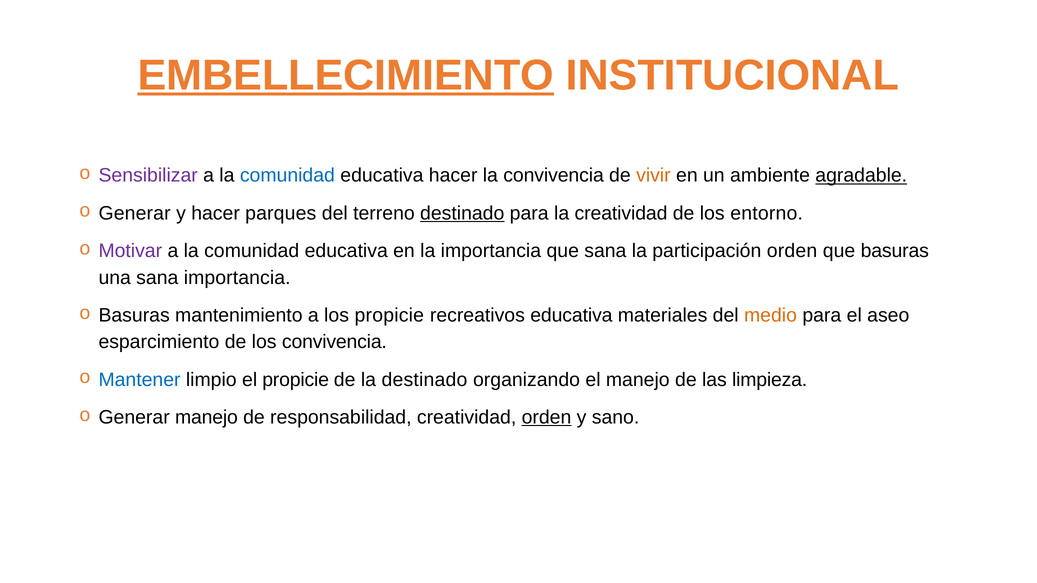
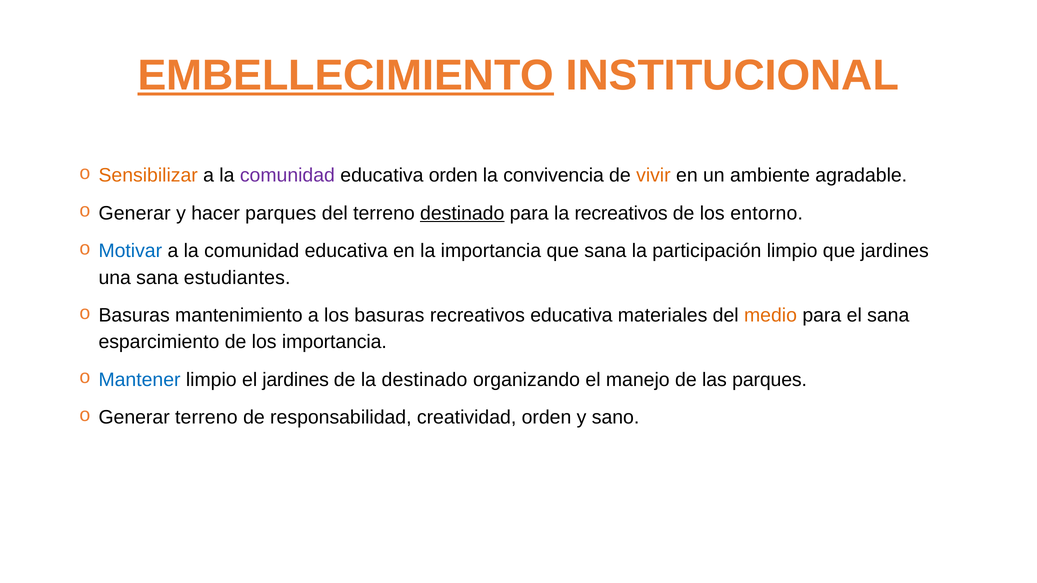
Sensibilizar colour: purple -> orange
comunidad at (287, 176) colour: blue -> purple
educativa hacer: hacer -> orden
agradable underline: present -> none
la creatividad: creatividad -> recreativos
Motivar colour: purple -> blue
participación orden: orden -> limpio
que basuras: basuras -> jardines
sana importancia: importancia -> estudiantes
los propicie: propicie -> basuras
el aseo: aseo -> sana
los convivencia: convivencia -> importancia
el propicie: propicie -> jardines
las limpieza: limpieza -> parques
Generar manejo: manejo -> terreno
orden at (546, 417) underline: present -> none
